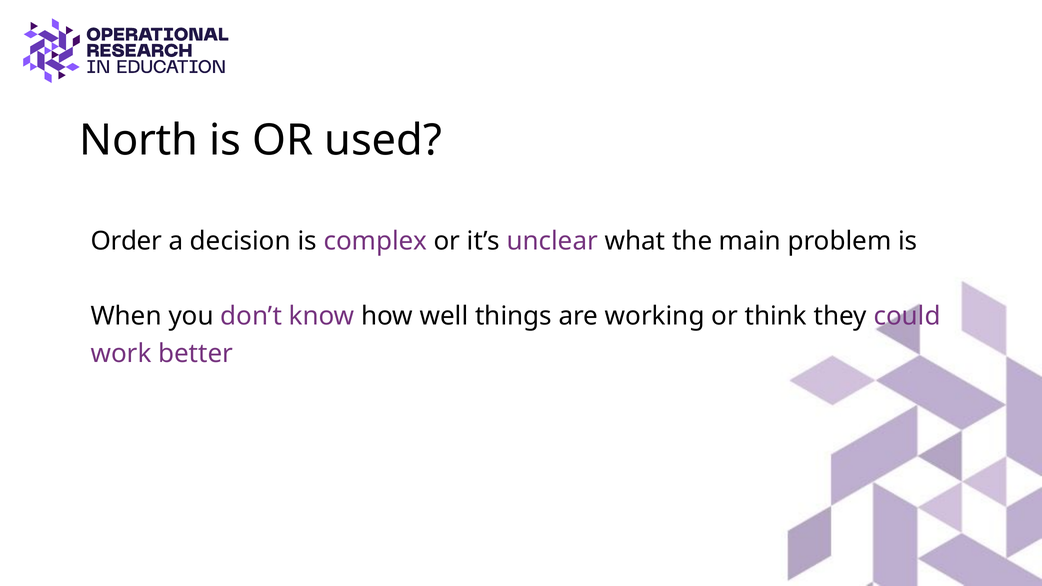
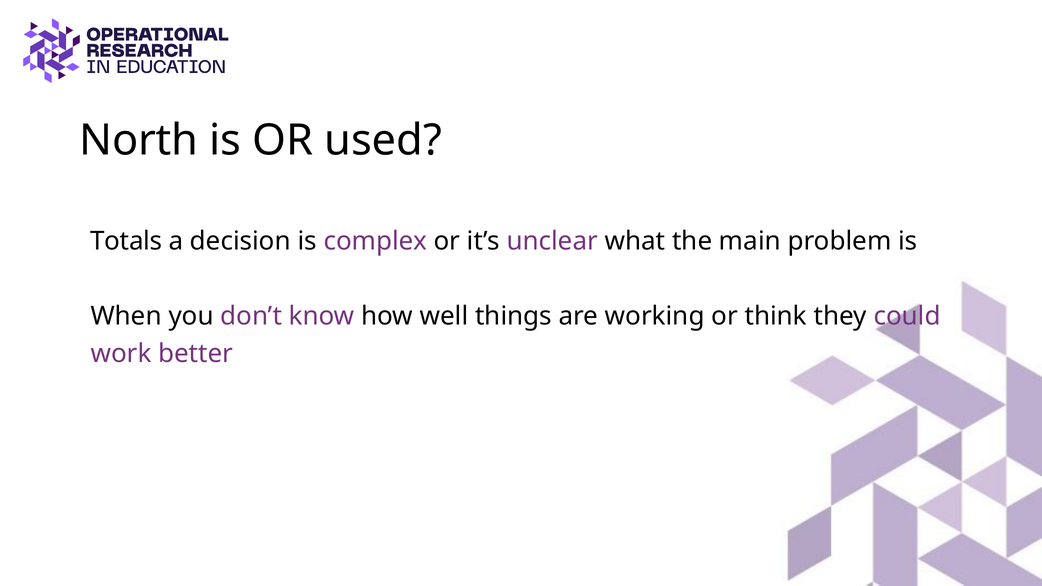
Order: Order -> Totals
